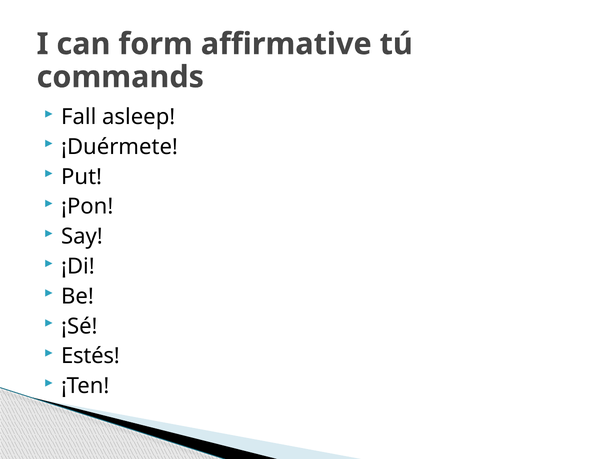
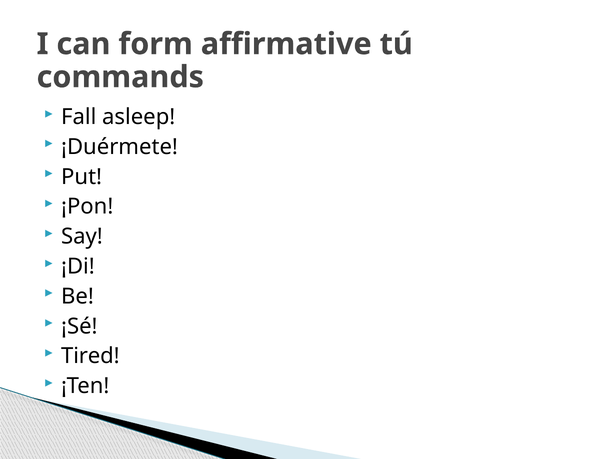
Estés: Estés -> Tired
